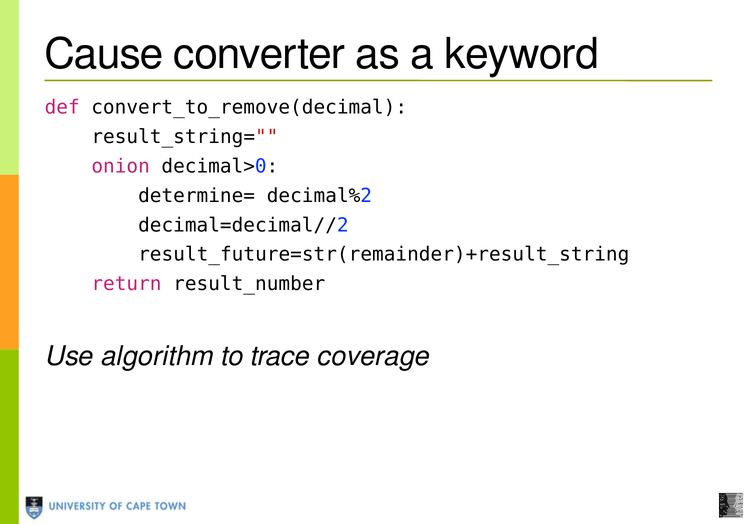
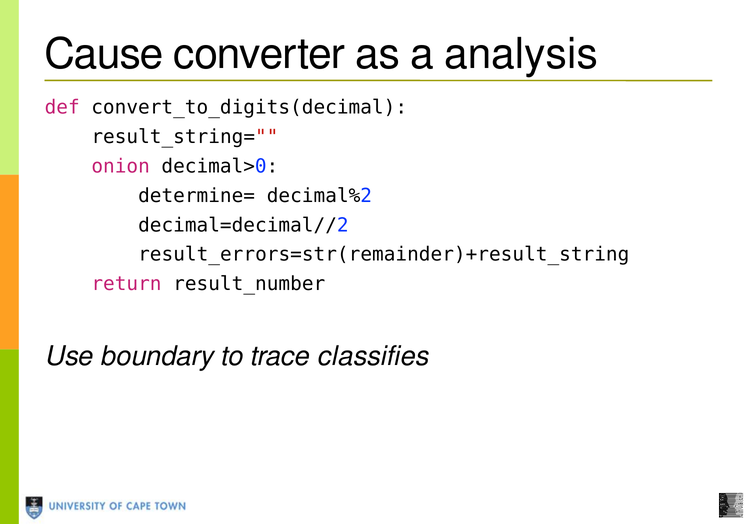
keyword: keyword -> analysis
convert_to_remove(decimal: convert_to_remove(decimal -> convert_to_digits(decimal
result_future=str(remainder)+result_string: result_future=str(remainder)+result_string -> result_errors=str(remainder)+result_string
algorithm: algorithm -> boundary
coverage: coverage -> classifies
